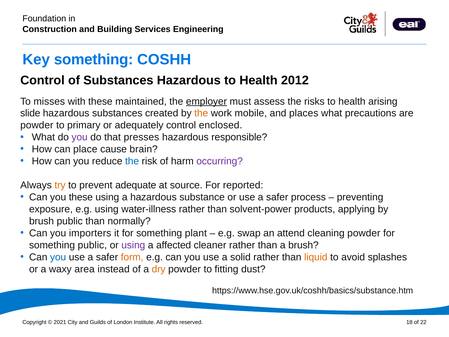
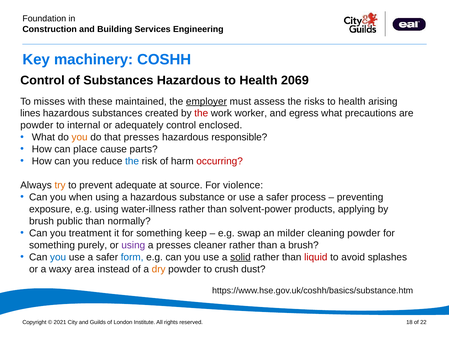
Key something: something -> machinery
2012: 2012 -> 2069
slide: slide -> lines
the at (201, 113) colour: orange -> red
mobile: mobile -> worker
places: places -> egress
primary: primary -> internal
you at (80, 137) colour: purple -> orange
brain: brain -> parts
occurring colour: purple -> red
reported: reported -> violence
you these: these -> when
importers: importers -> treatment
plant: plant -> keep
attend: attend -> milder
something public: public -> purely
a affected: affected -> presses
form colour: orange -> blue
solid underline: none -> present
liquid colour: orange -> red
fitting: fitting -> crush
